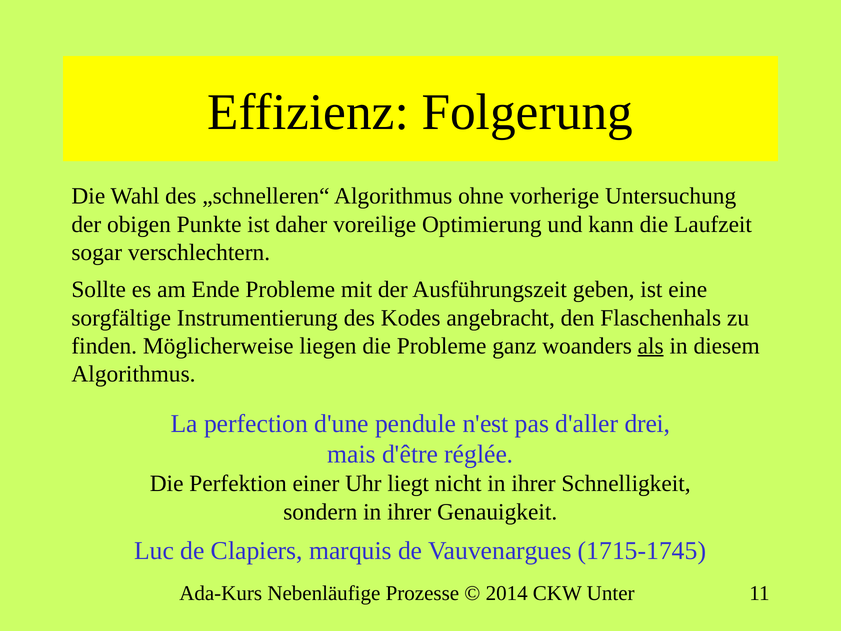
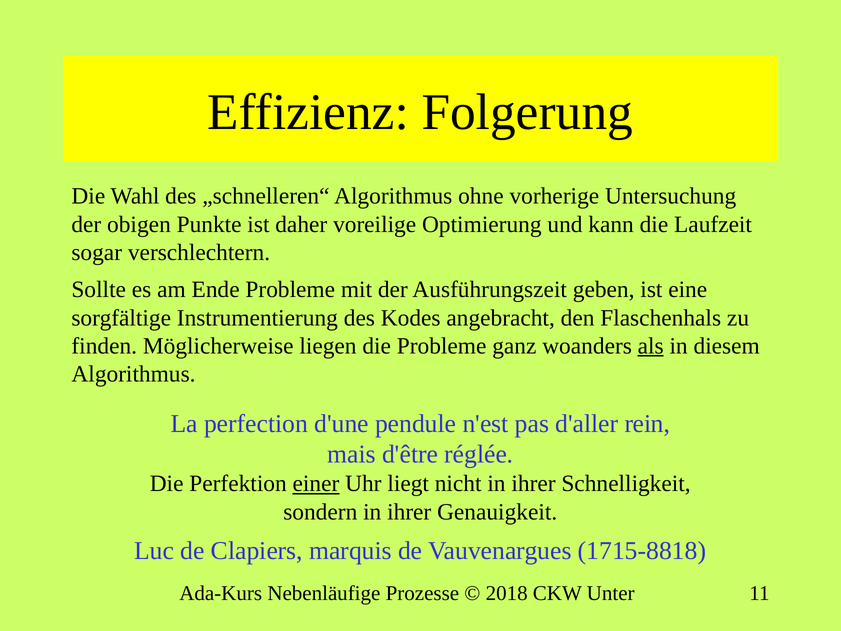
drei: drei -> rein
einer underline: none -> present
1715-1745: 1715-1745 -> 1715-8818
2014: 2014 -> 2018
